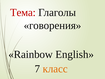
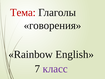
класс colour: orange -> purple
